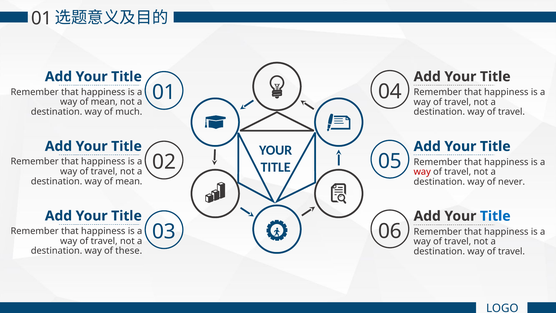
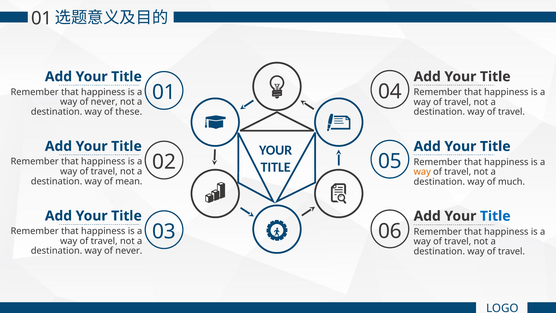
mean at (104, 102): mean -> never
much: much -> these
way at (422, 172) colour: red -> orange
never: never -> much
destination way of these: these -> never
